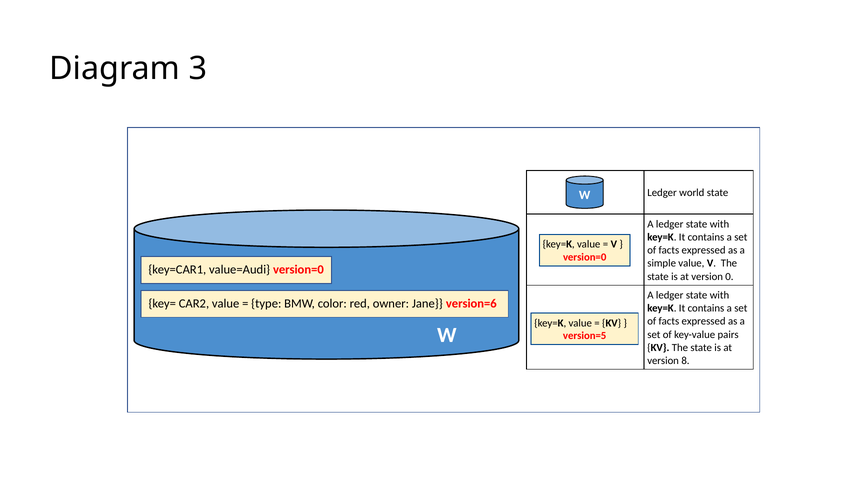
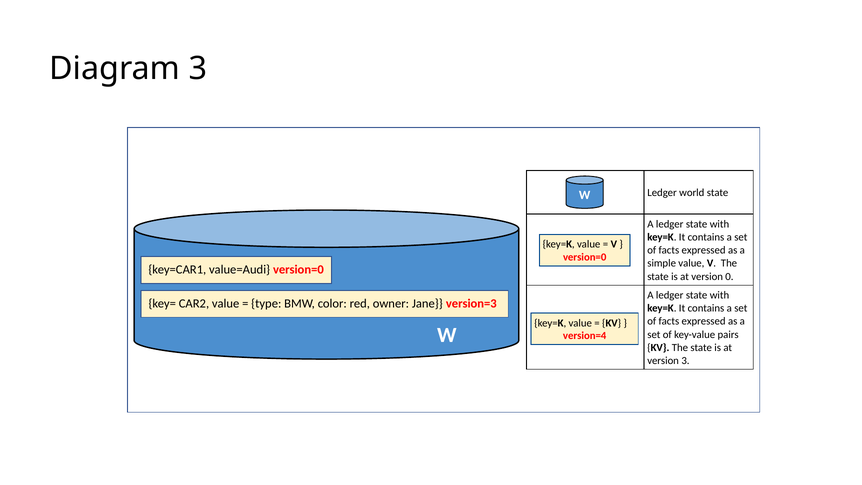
version=6: version=6 -> version=3
version=5: version=5 -> version=4
version 8: 8 -> 3
